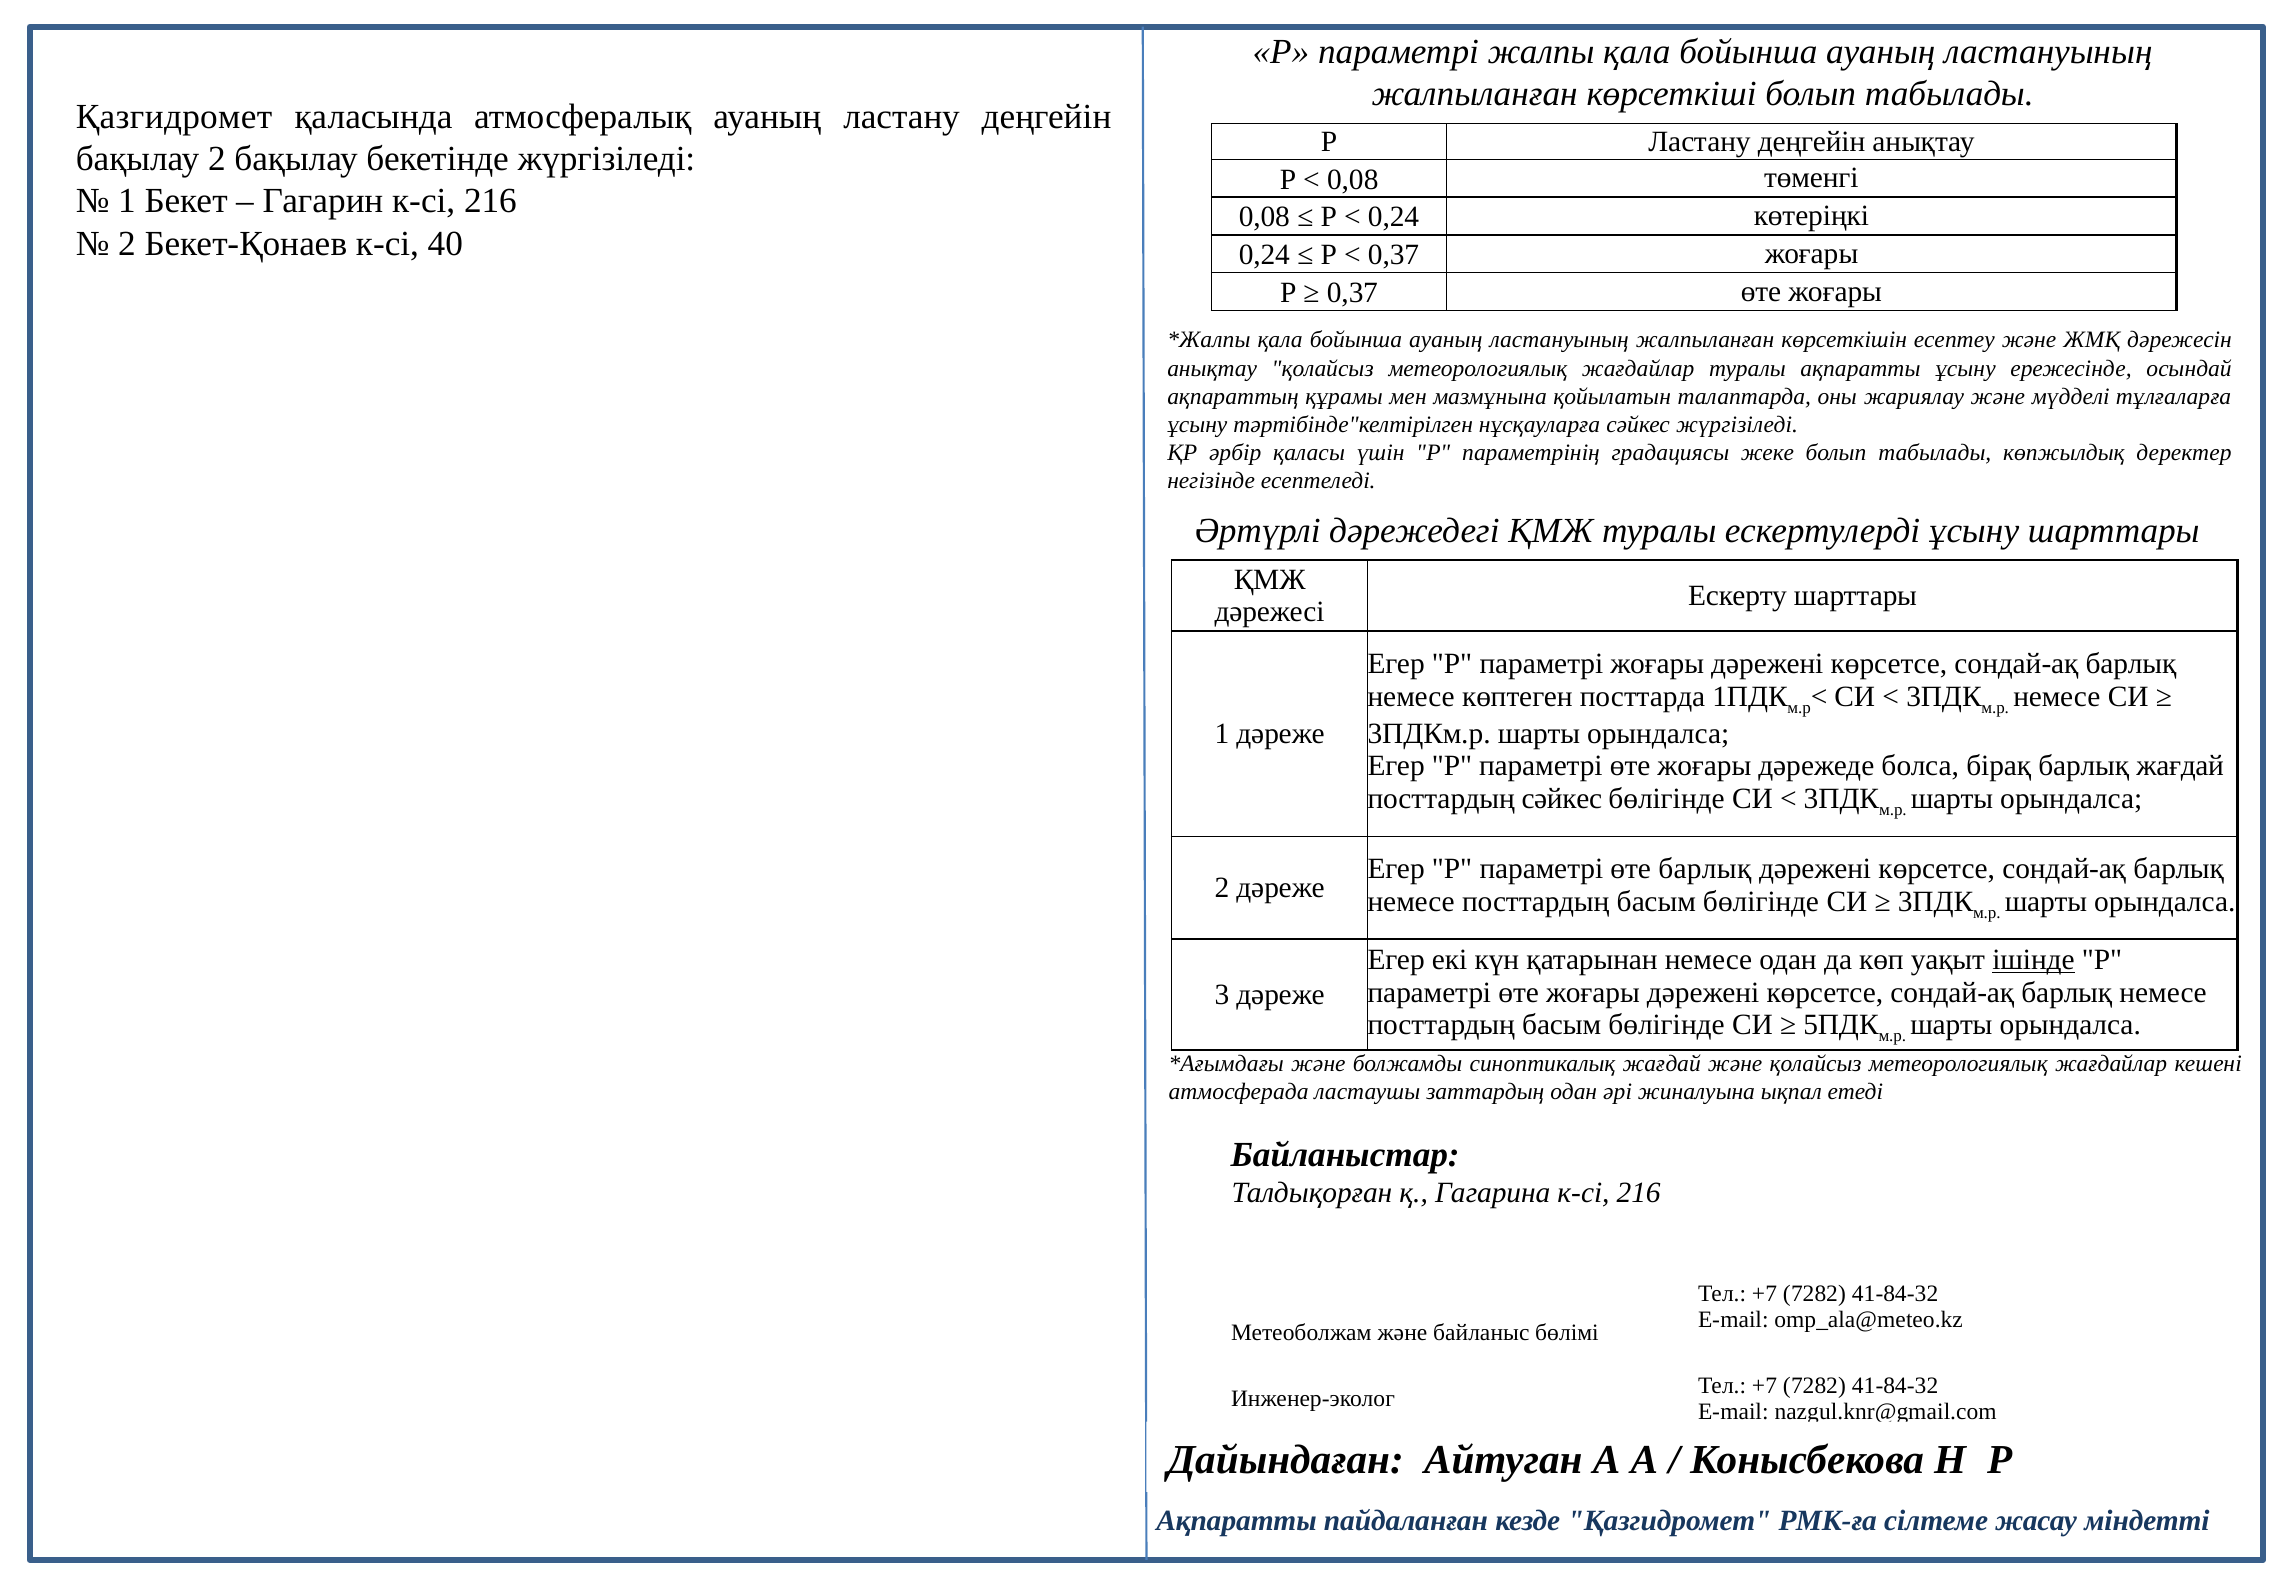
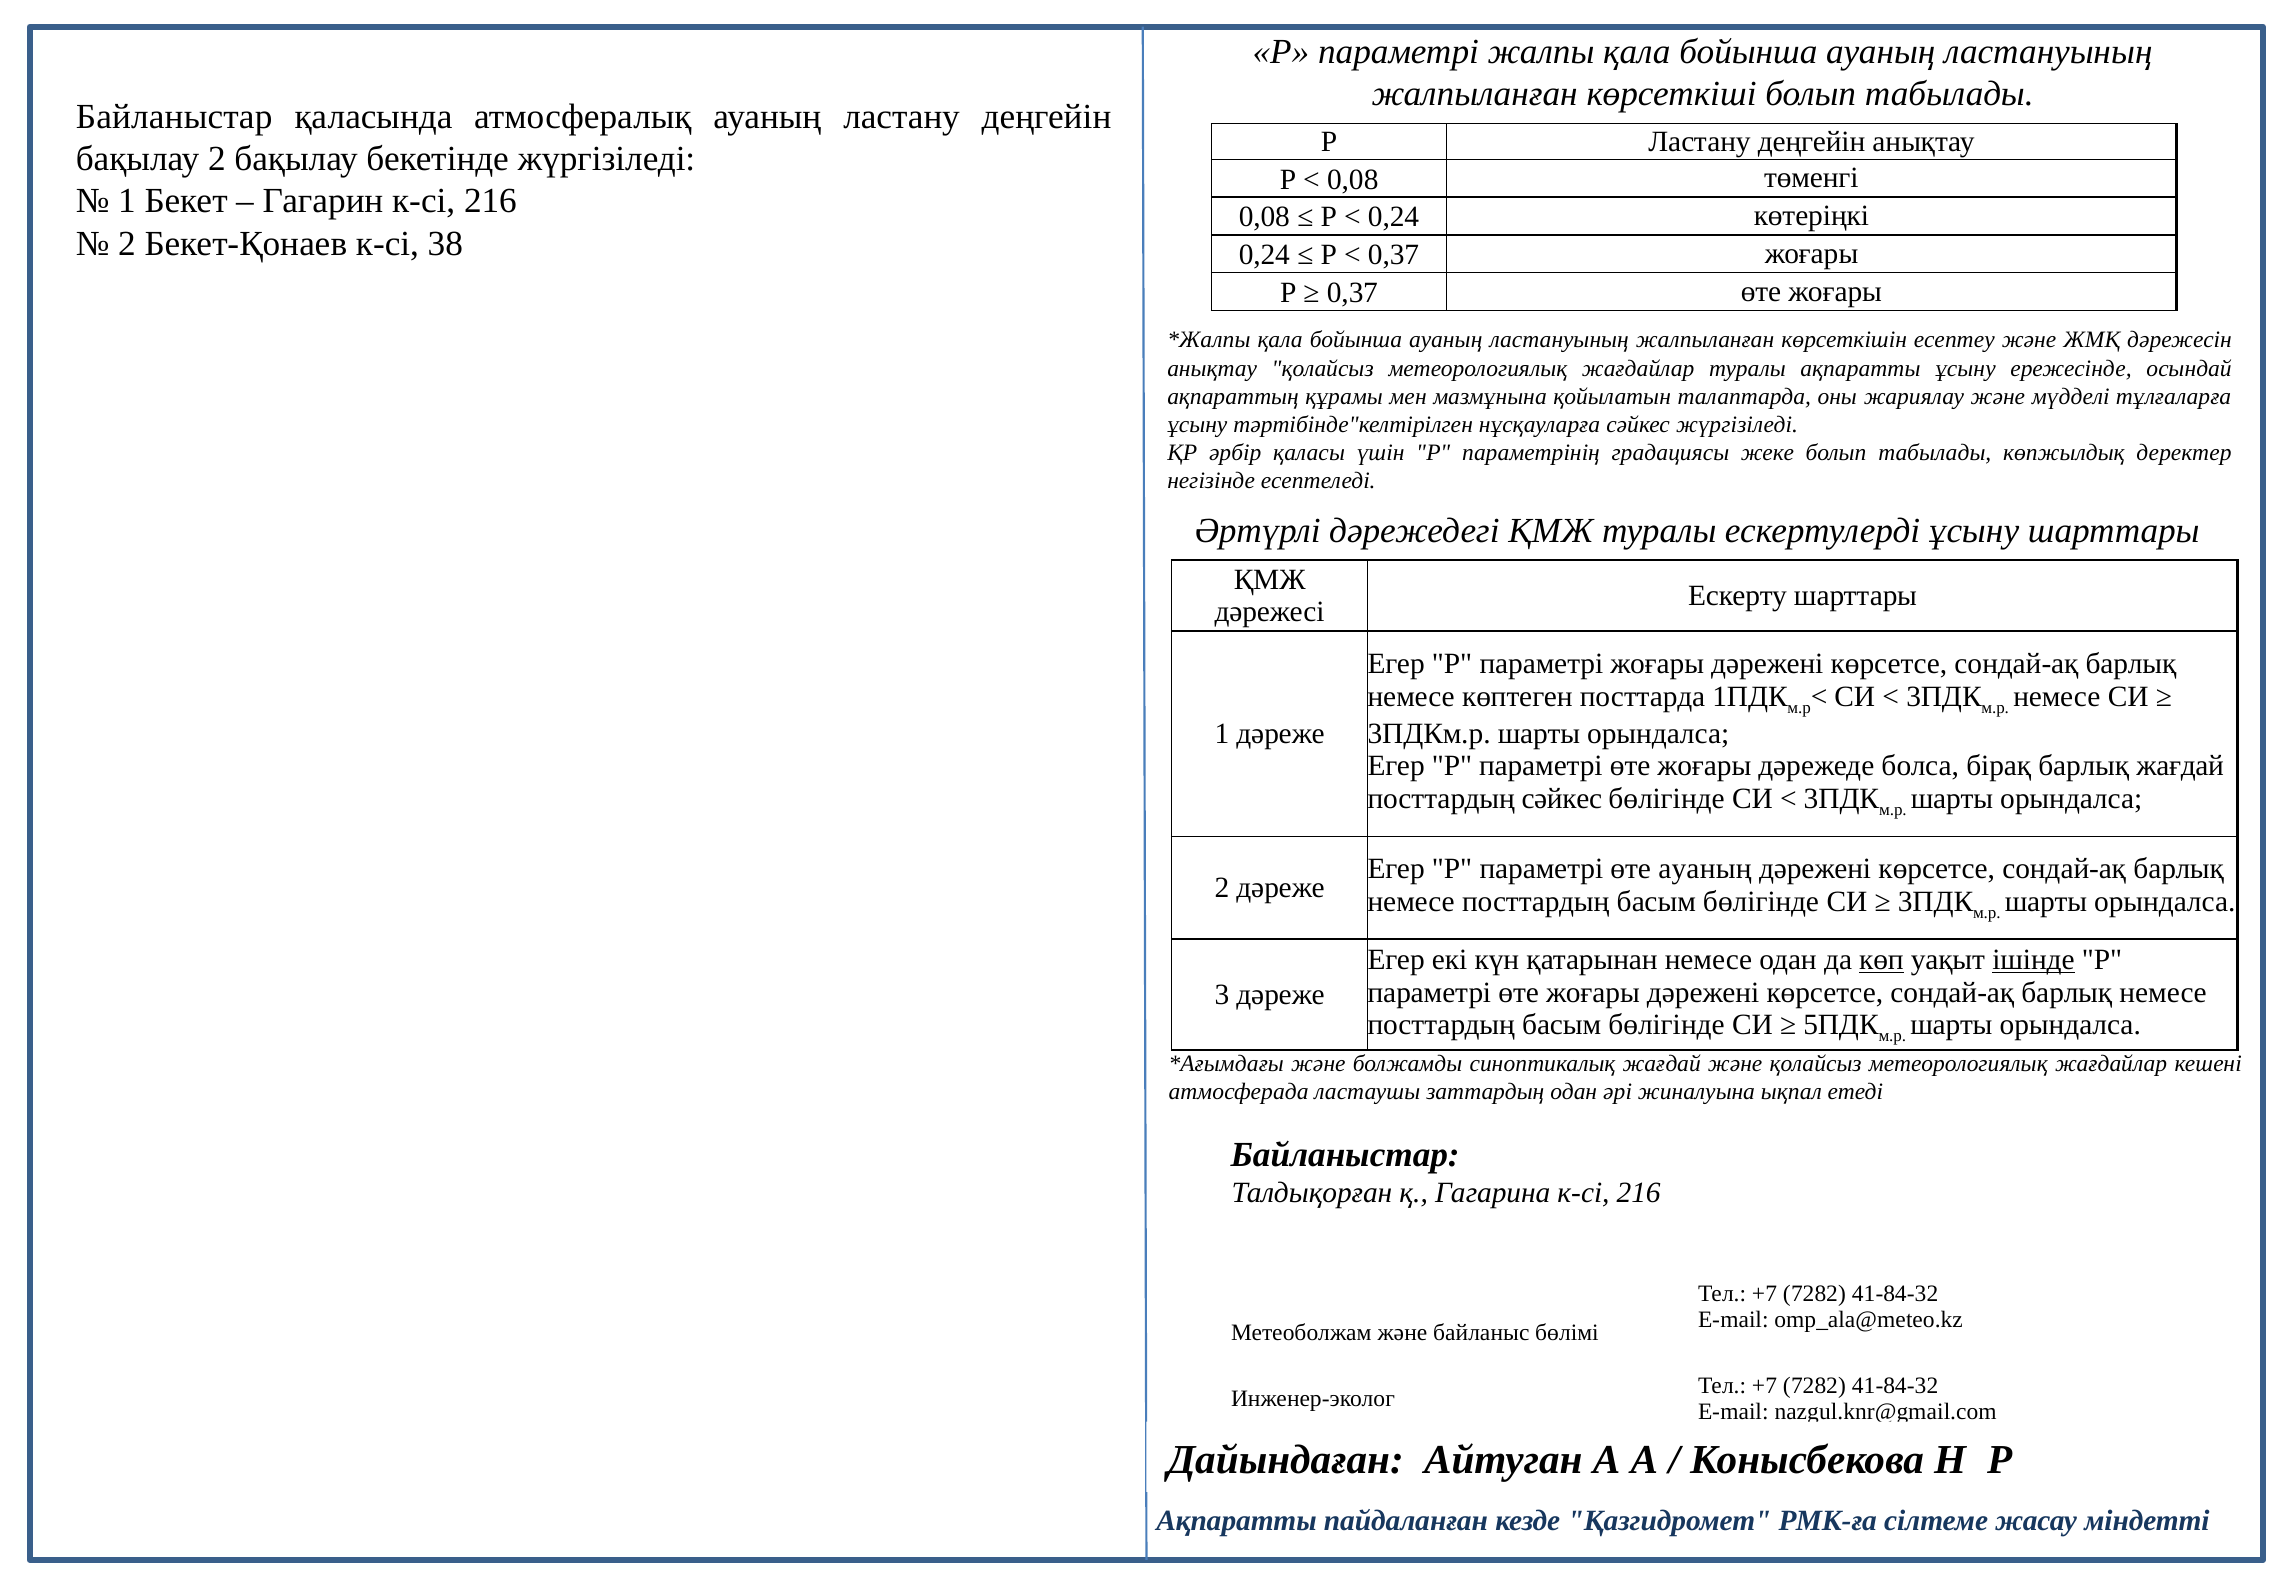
Қазгидромет at (174, 117): Қазгидромет -> Байланыстар
40: 40 -> 38
өте барлық: барлық -> ауаның
көп underline: none -> present
